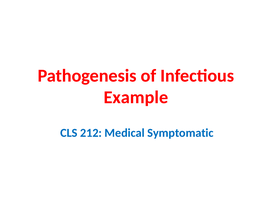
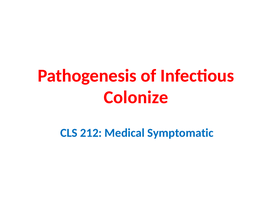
Example: Example -> Colonize
